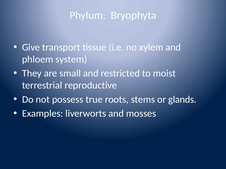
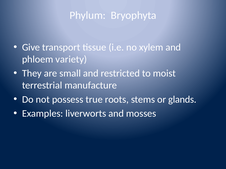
system: system -> variety
reproductive: reproductive -> manufacture
